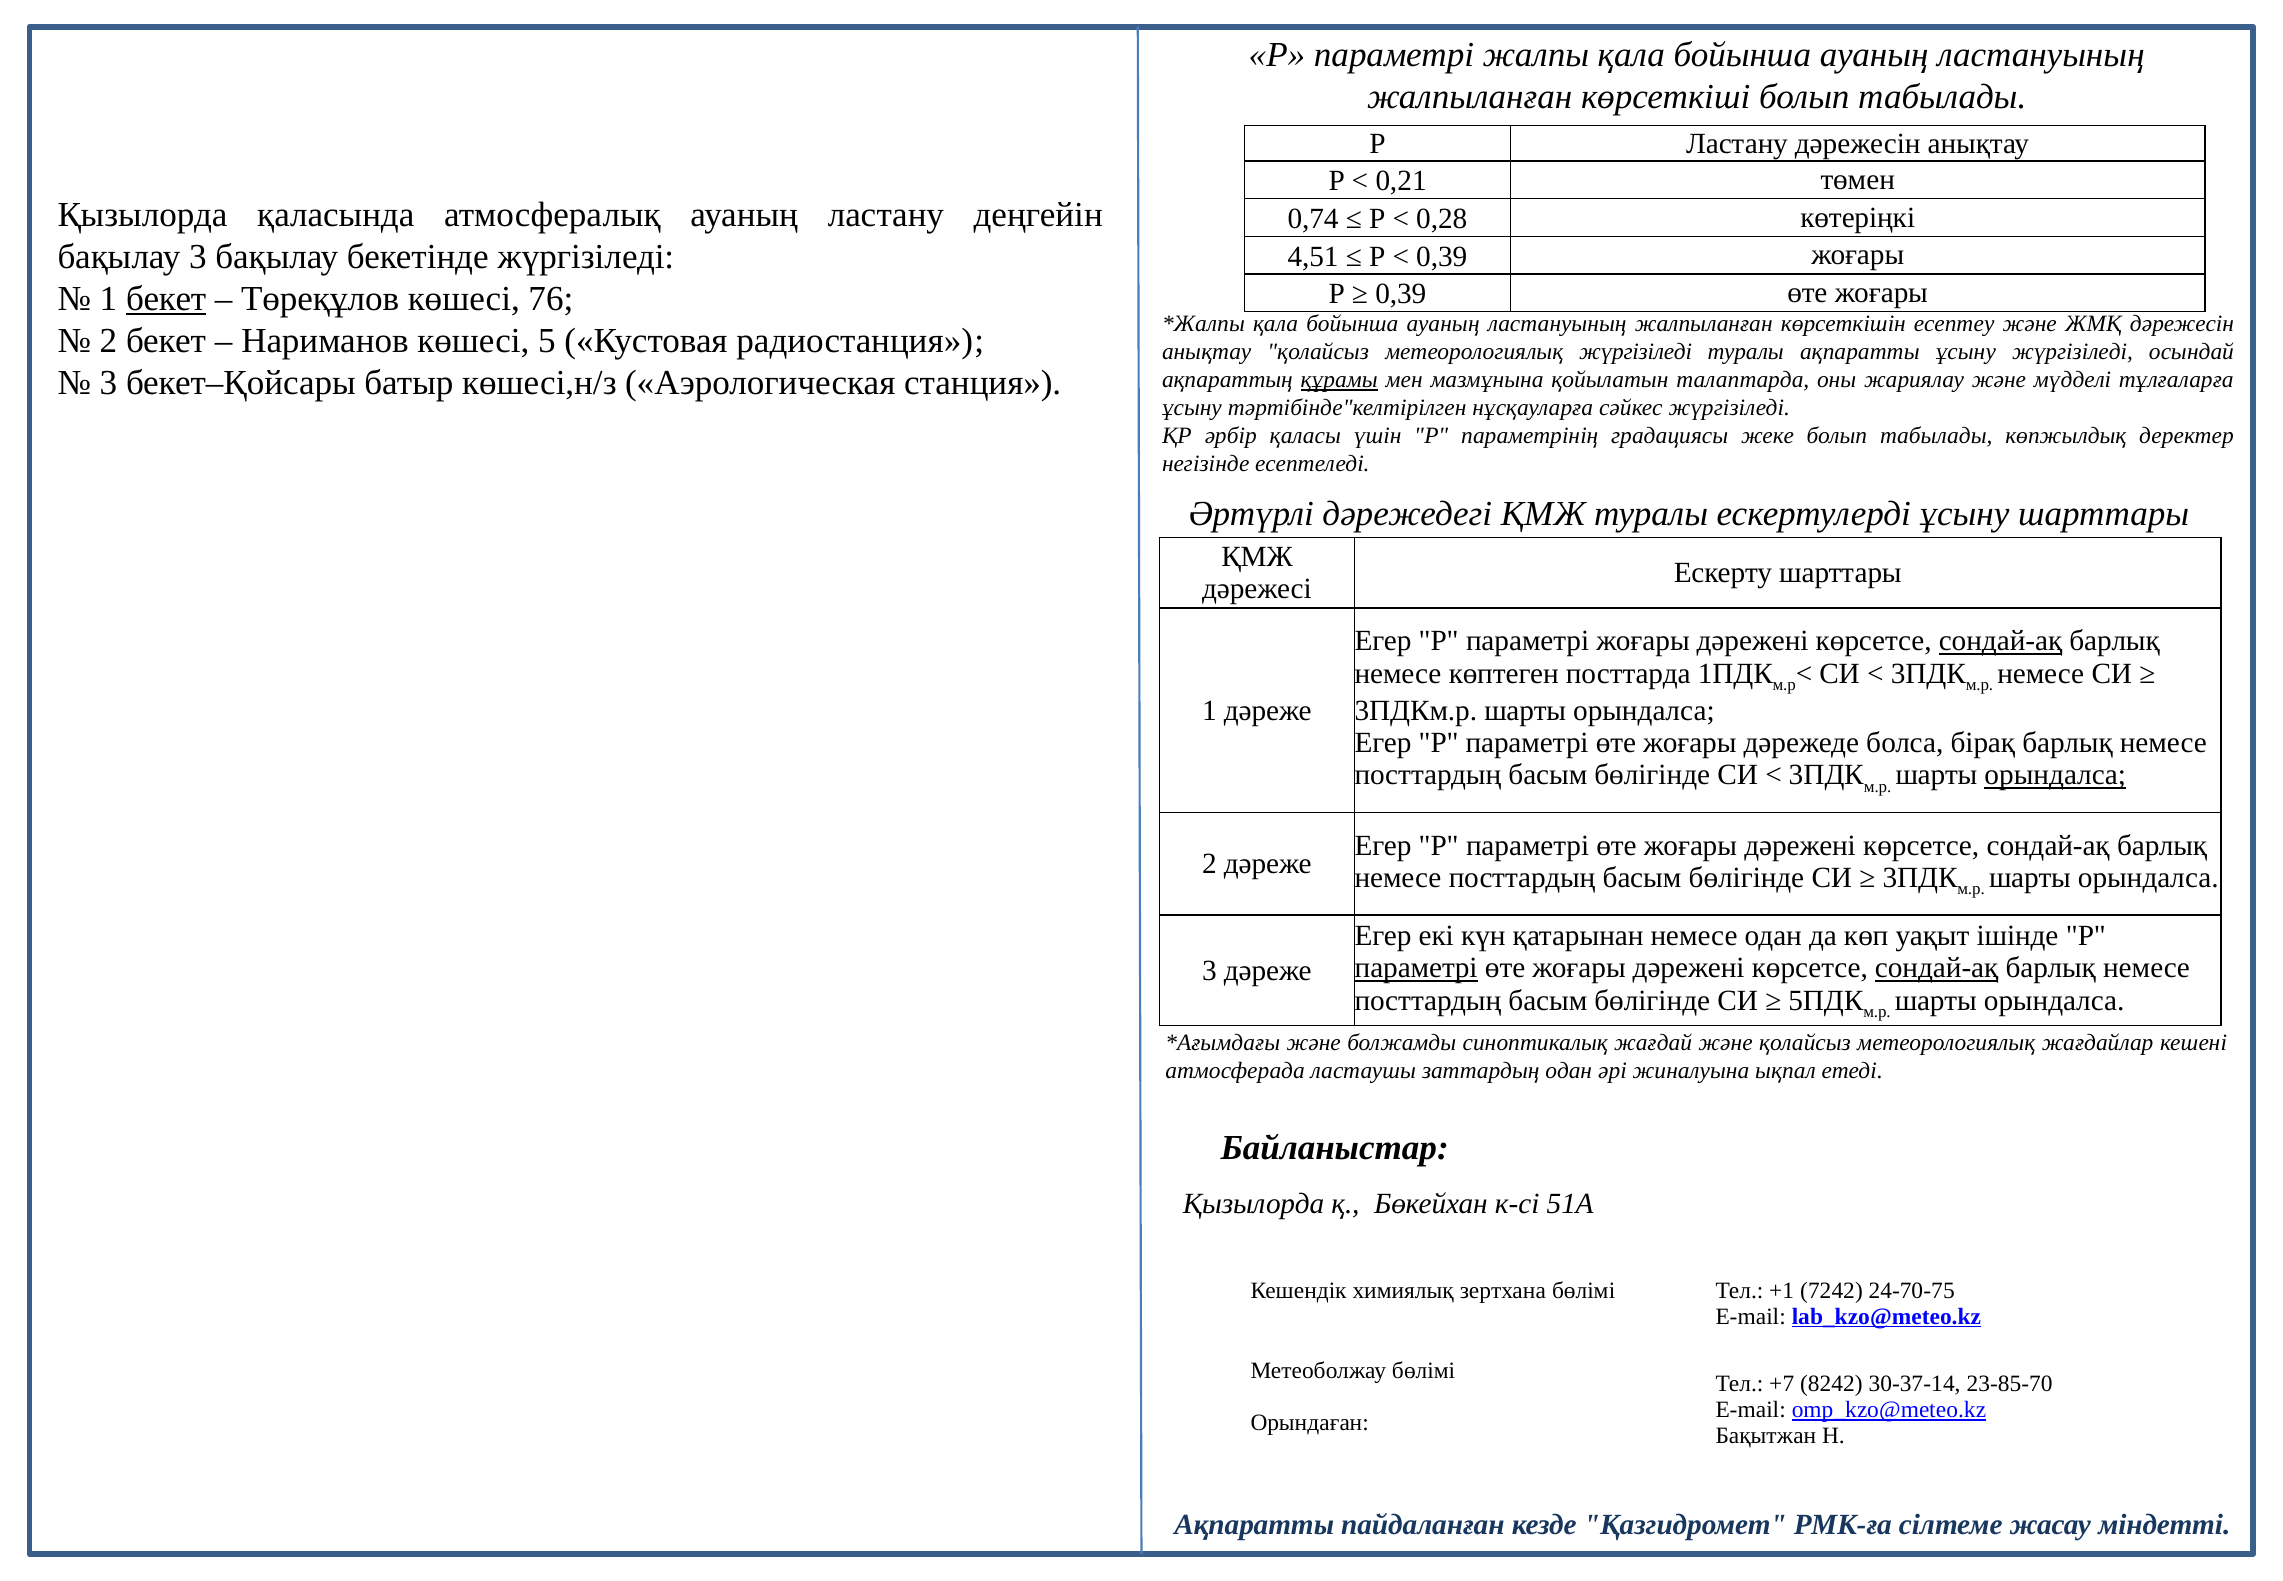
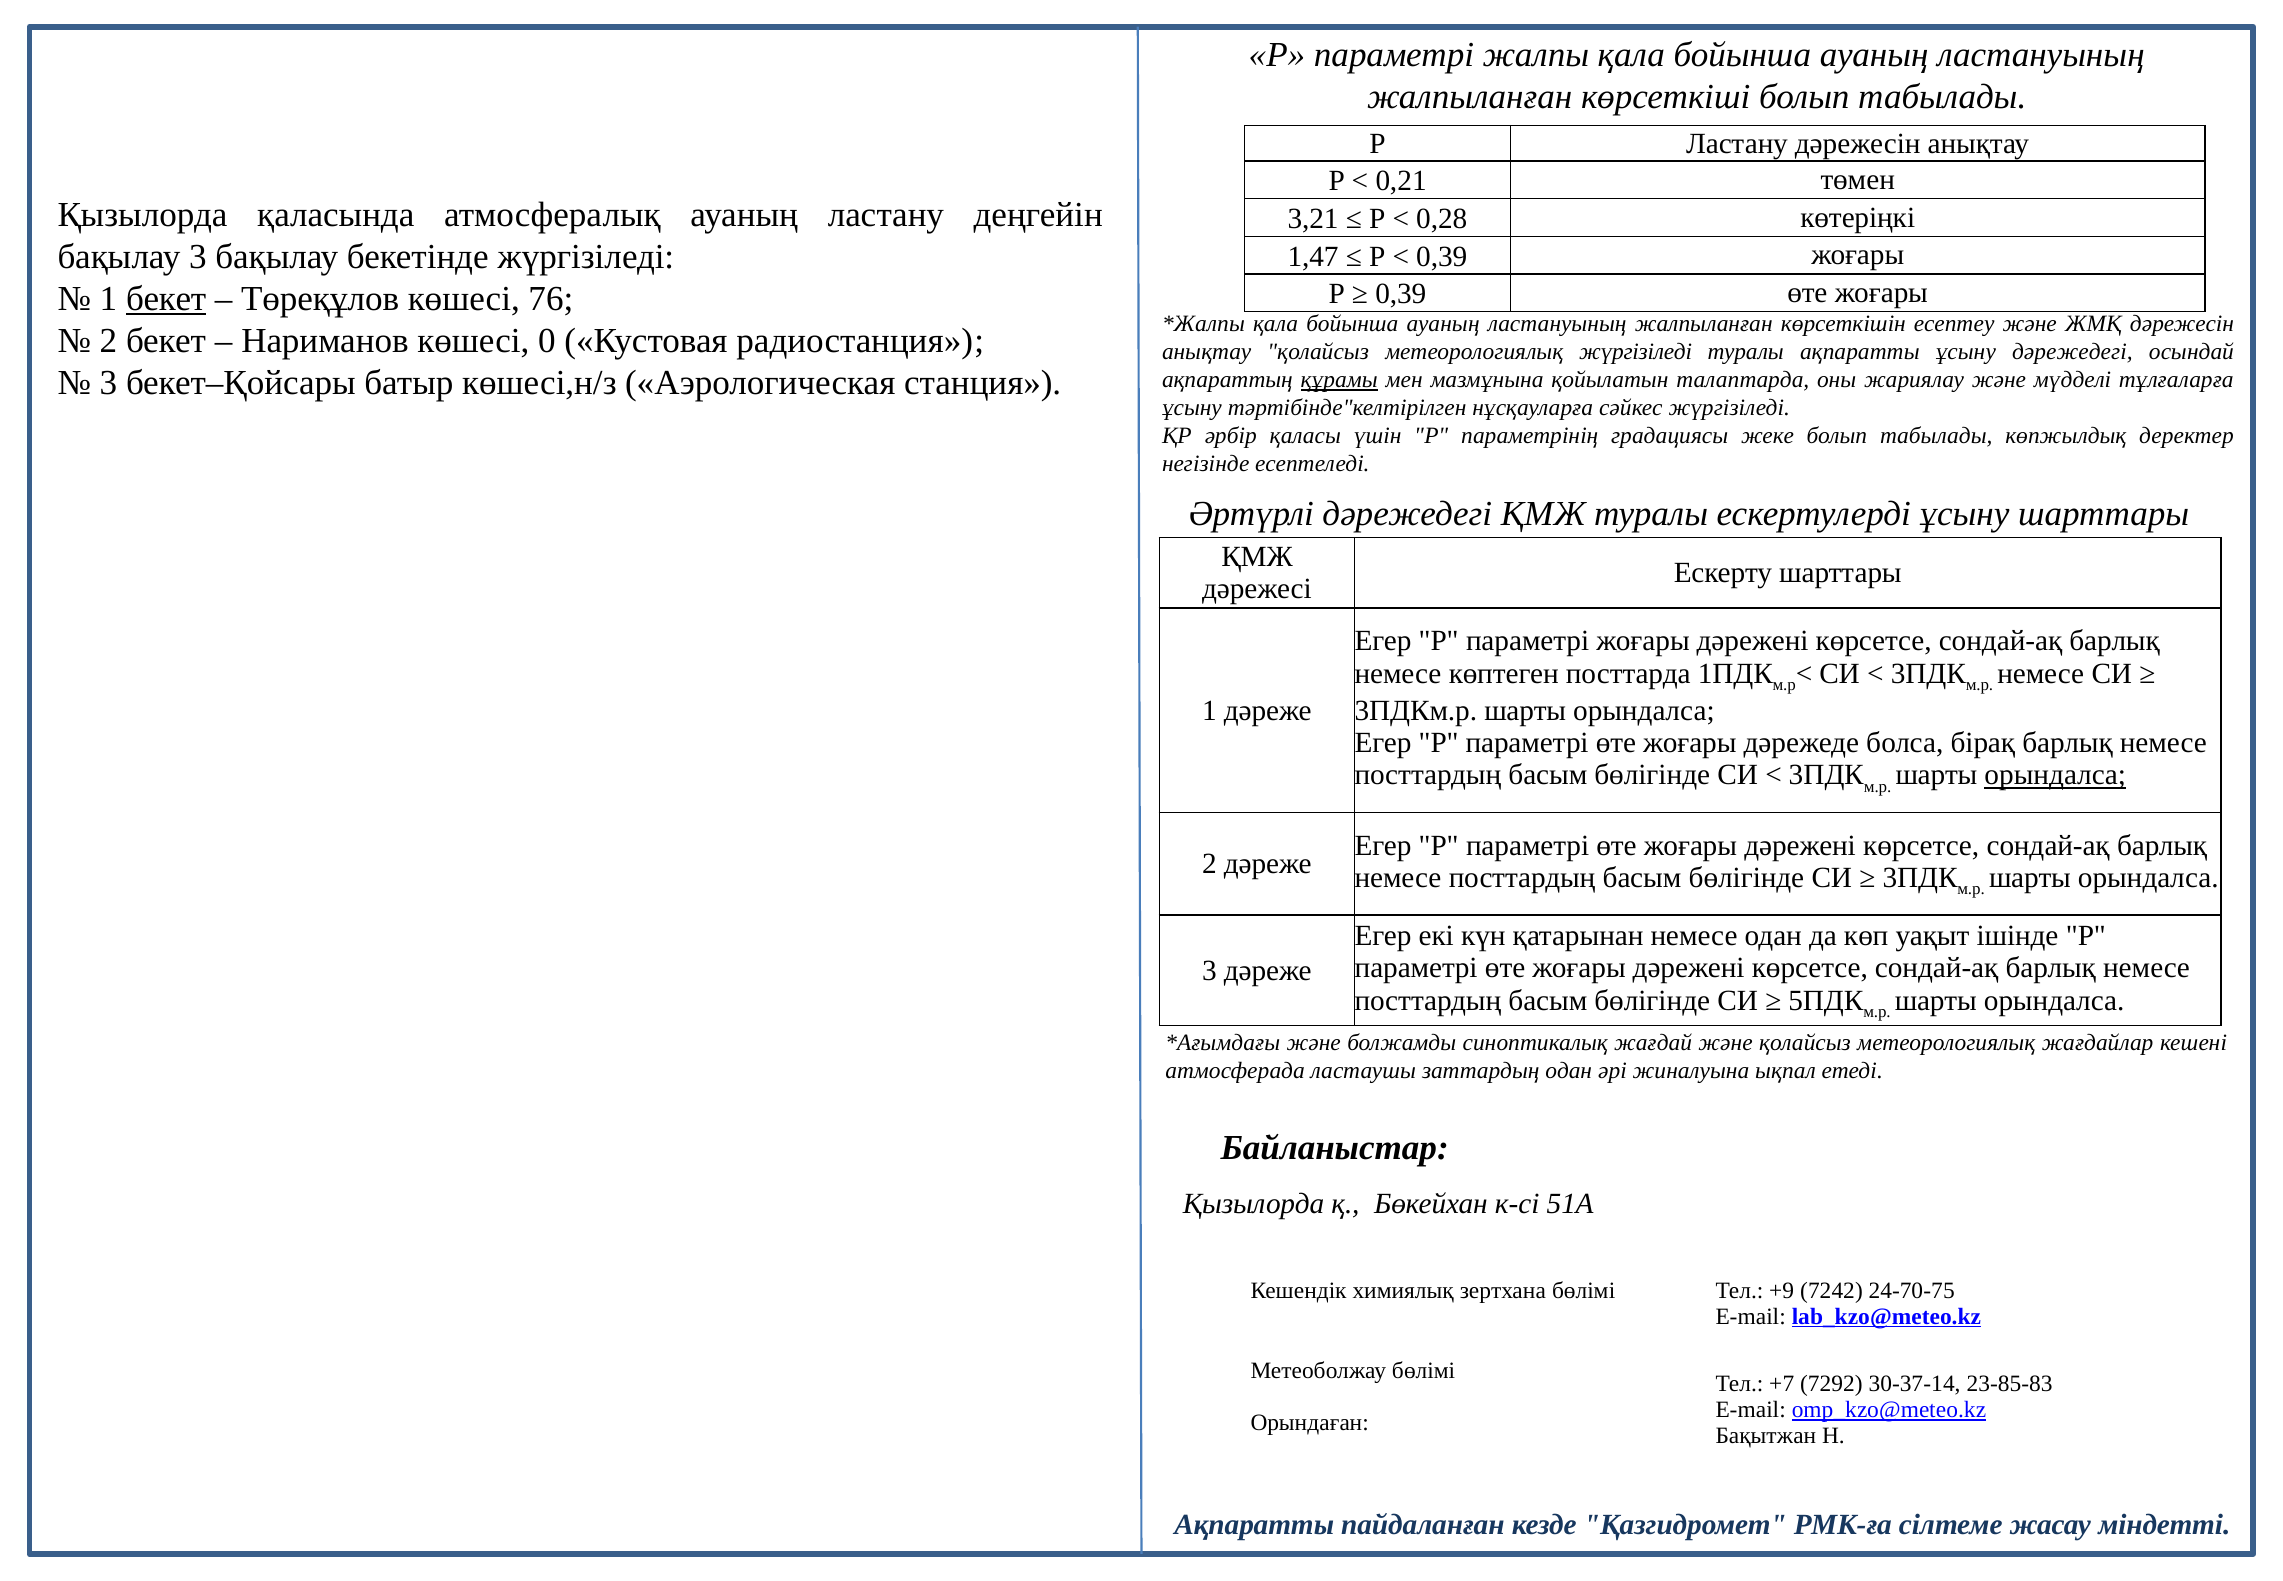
0,74: 0,74 -> 3,21
4,51: 4,51 -> 1,47
5: 5 -> 0
ұсыну жүргізіледі: жүргізіледі -> дәрежедегі
сондай-ақ at (2001, 641) underline: present -> none
параметрі at (1416, 968) underline: present -> none
сондай-ақ at (1937, 968) underline: present -> none
+1: +1 -> +9
8242: 8242 -> 7292
23-85-70: 23-85-70 -> 23-85-83
